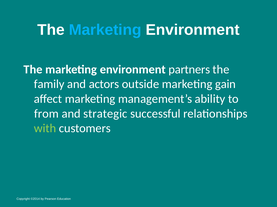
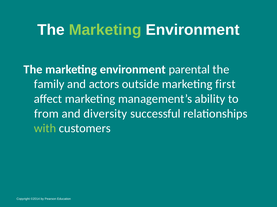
Marketing at (105, 30) colour: light blue -> light green
partners: partners -> parental
gain: gain -> first
strategic: strategic -> diversity
